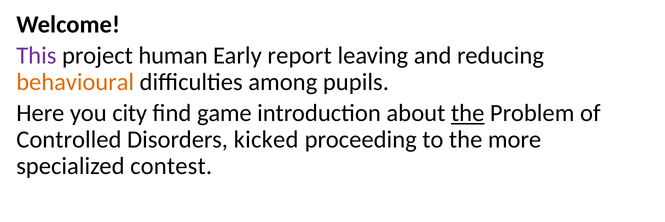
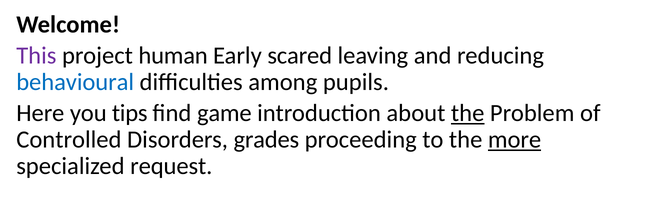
report: report -> scared
behavioural colour: orange -> blue
city: city -> tips
kicked: kicked -> grades
more underline: none -> present
contest: contest -> request
